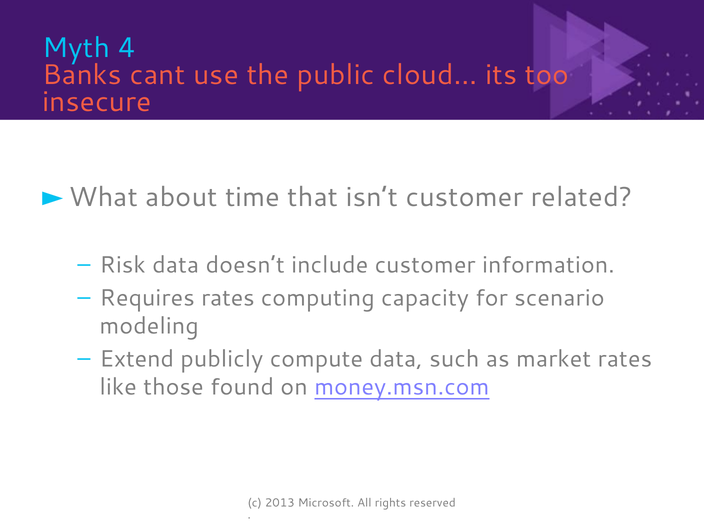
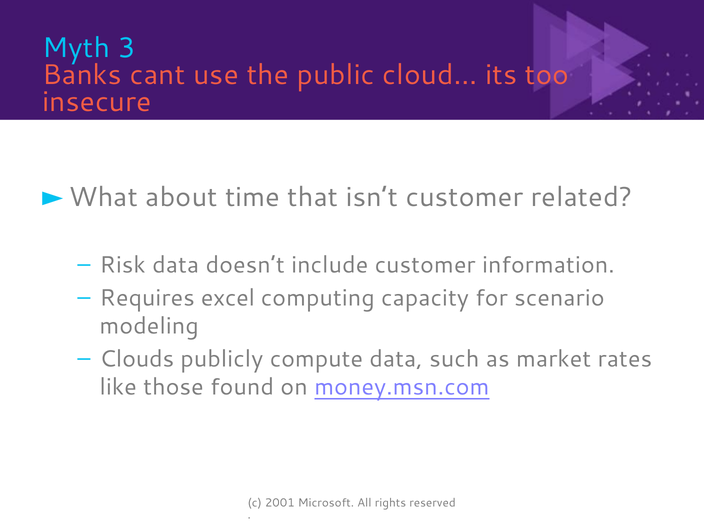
4: 4 -> 3
Requires rates: rates -> excel
Extend: Extend -> Clouds
2013: 2013 -> 2001
